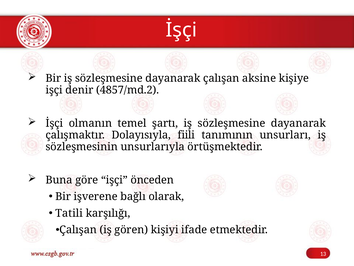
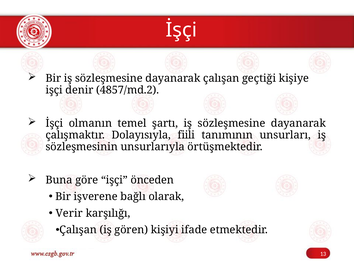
aksine: aksine -> geçtiği
Tatili: Tatili -> Verir
